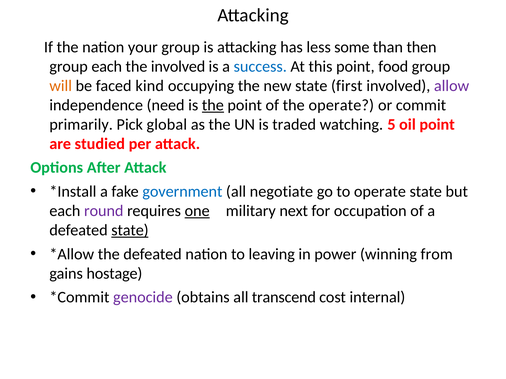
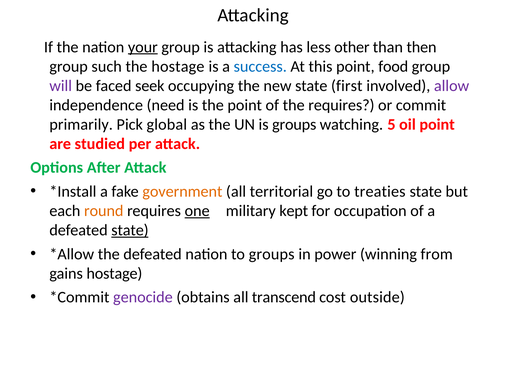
your underline: none -> present
some: some -> other
group each: each -> such
the involved: involved -> hostage
will colour: orange -> purple
kind: kind -> seek
the at (213, 105) underline: present -> none
the operate: operate -> requires
is traded: traded -> groups
government colour: blue -> orange
negotiate: negotiate -> territorial
to operate: operate -> treaties
round colour: purple -> orange
next: next -> kept
to leaving: leaving -> groups
internal: internal -> outside
